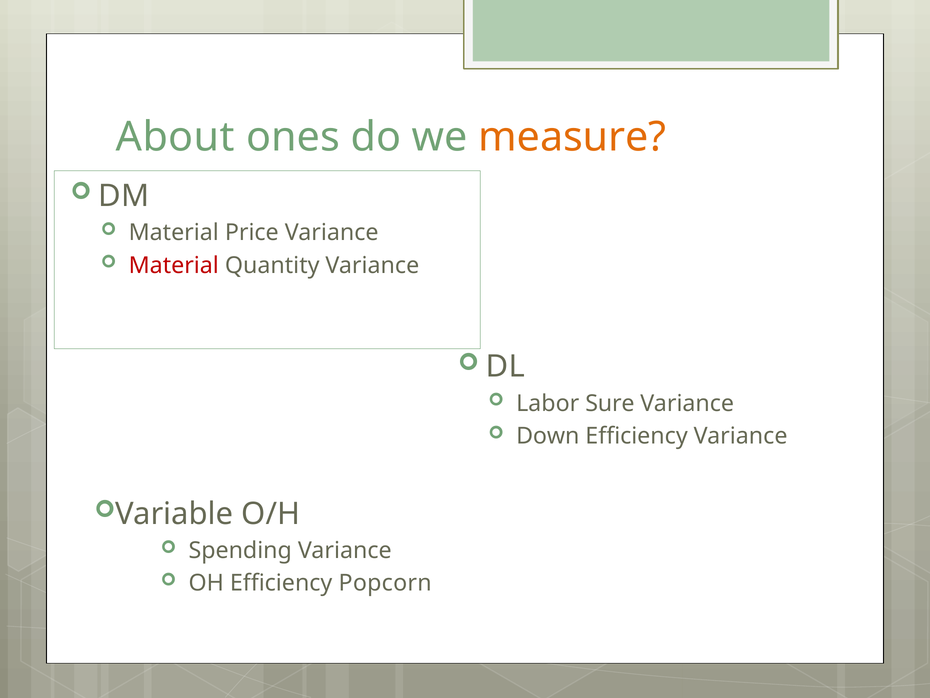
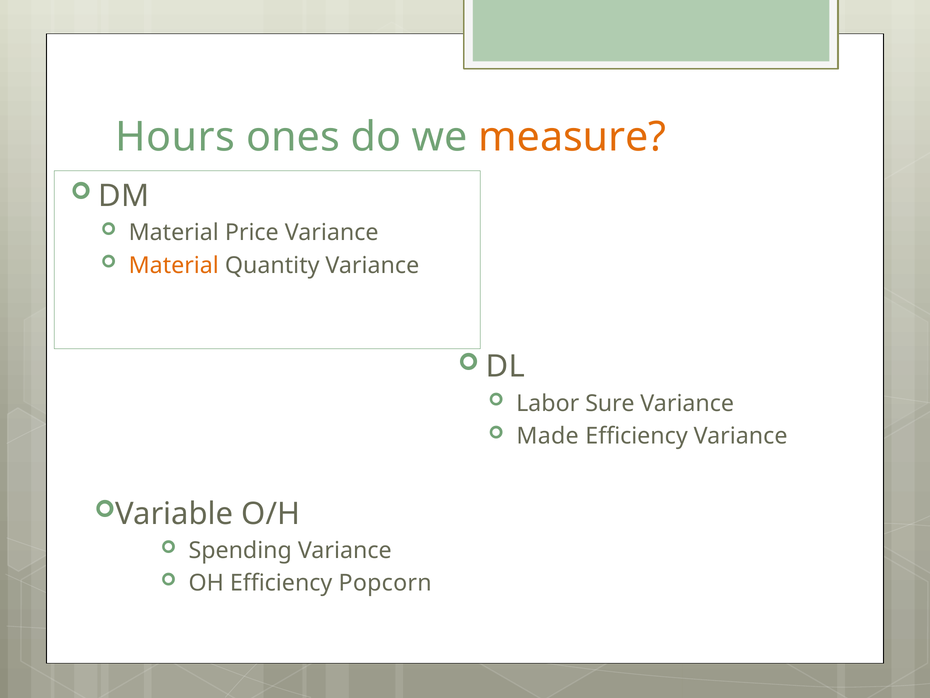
About: About -> Hours
Material at (174, 265) colour: red -> orange
Down: Down -> Made
